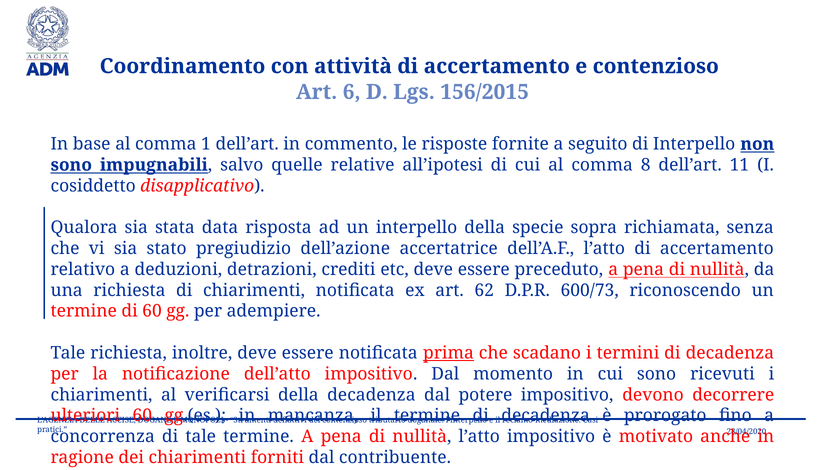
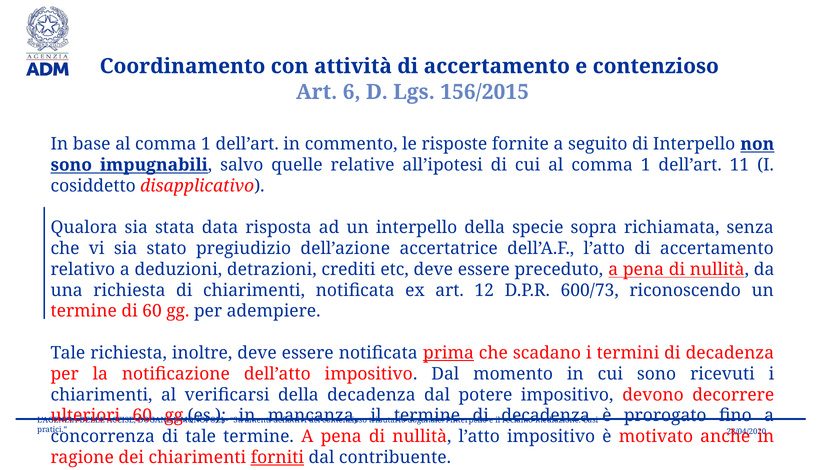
cui al comma 8: 8 -> 1
62: 62 -> 12
forniti underline: none -> present
